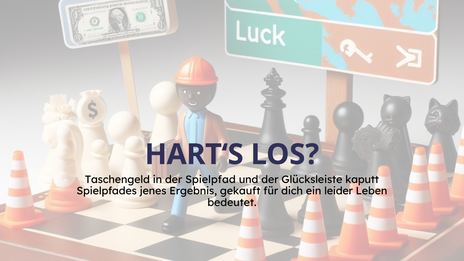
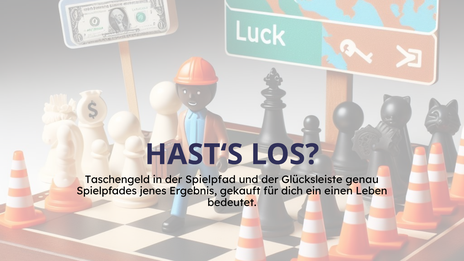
HART‘S: HART‘S -> HAST‘S
kaputt: kaputt -> genau
leider: leider -> einen
